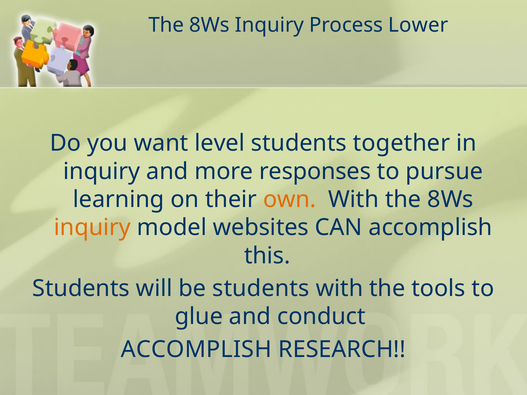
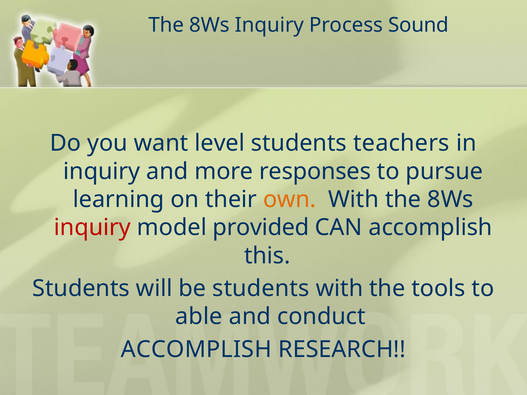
Lower: Lower -> Sound
together: together -> teachers
inquiry at (92, 228) colour: orange -> red
websites: websites -> provided
glue: glue -> able
